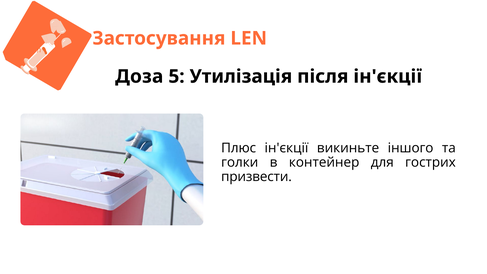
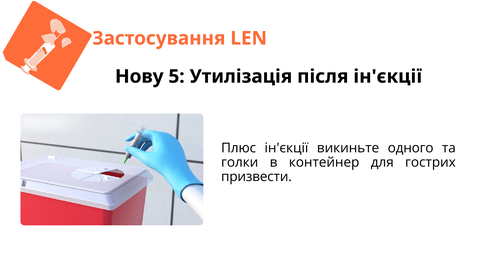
Доза: Доза -> Нову
іншого: іншого -> одного
